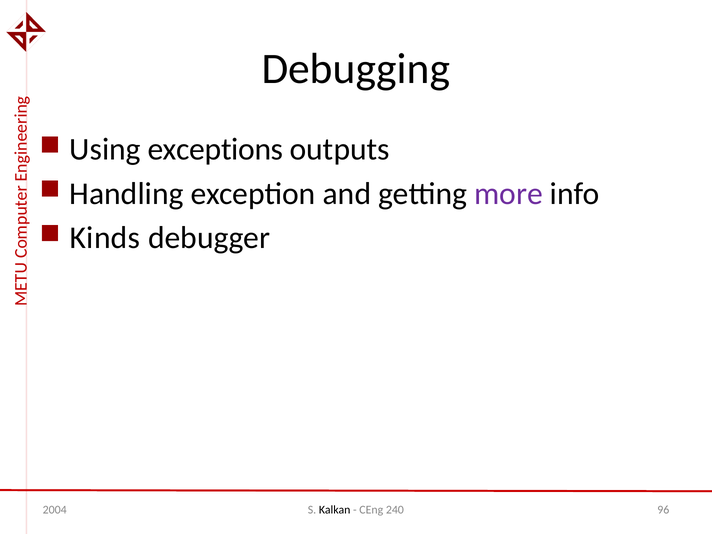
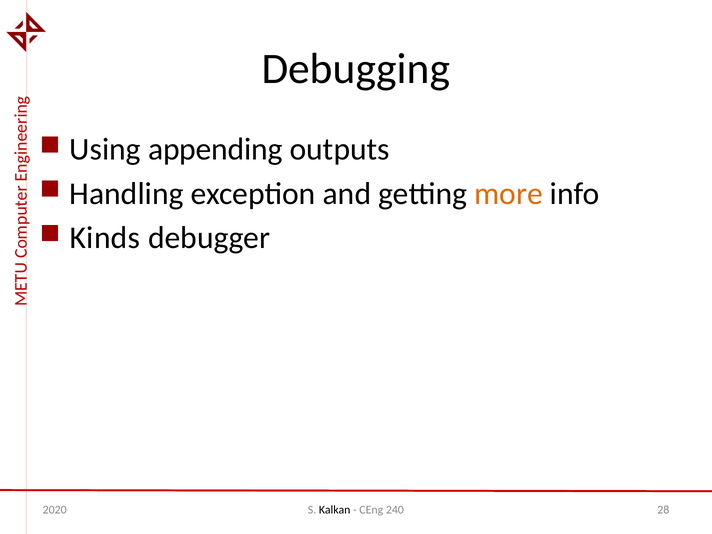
exceptions: exceptions -> appending
more colour: purple -> orange
2004: 2004 -> 2020
96: 96 -> 28
